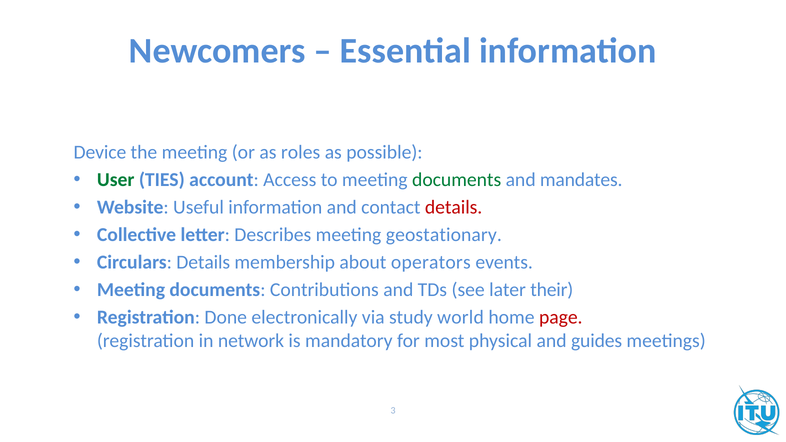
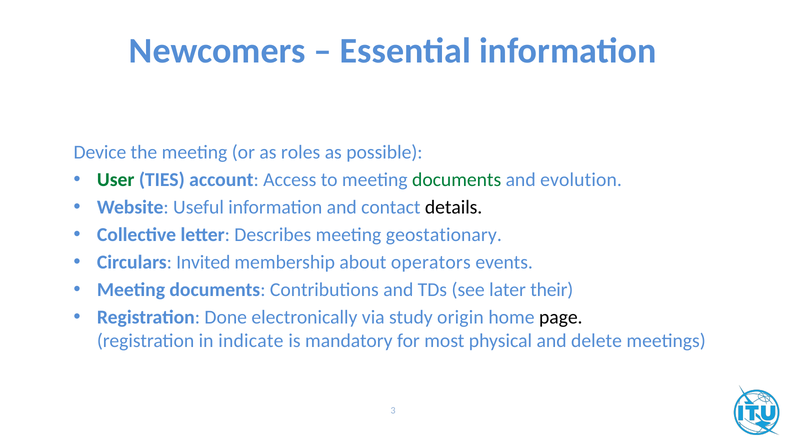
mandates: mandates -> evolution
details at (454, 207) colour: red -> black
Circulars Details: Details -> Invited
world: world -> origin
page colour: red -> black
network: network -> indicate
guides: guides -> delete
